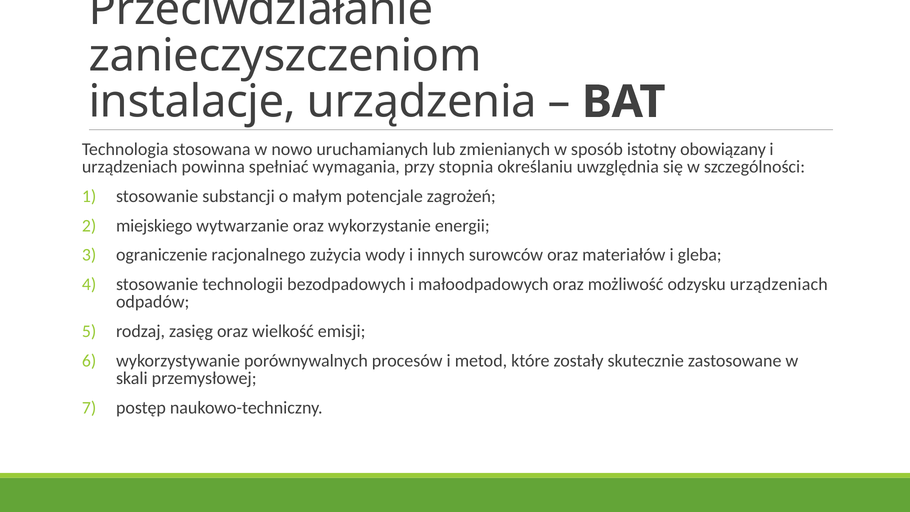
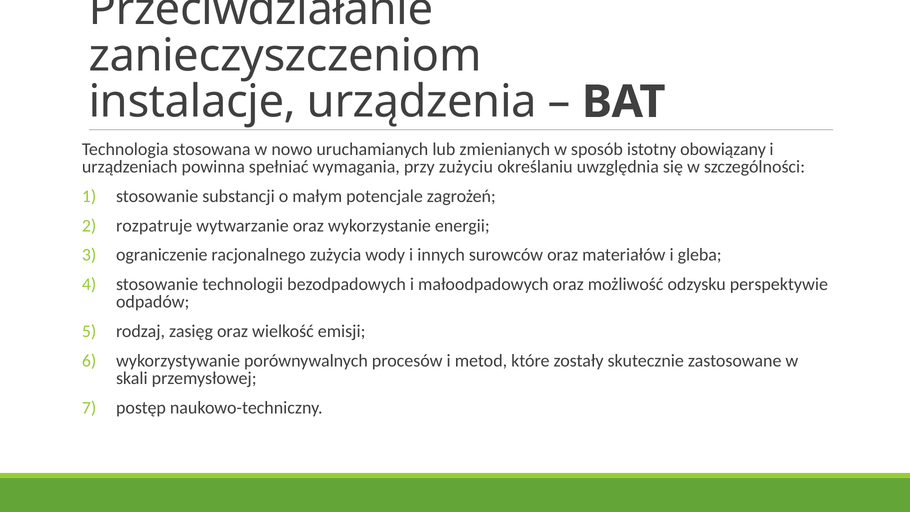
stopnia: stopnia -> zużyciu
miejskiego: miejskiego -> rozpatruje
odzysku urządzeniach: urządzeniach -> perspektywie
